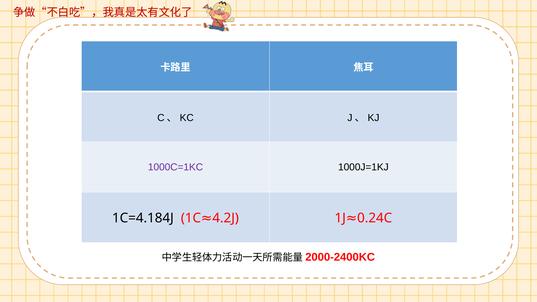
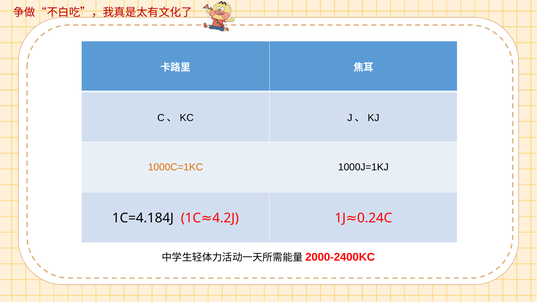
1000C=1KC colour: purple -> orange
